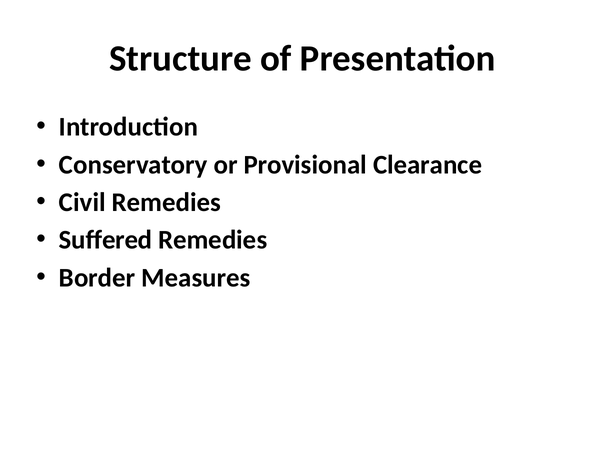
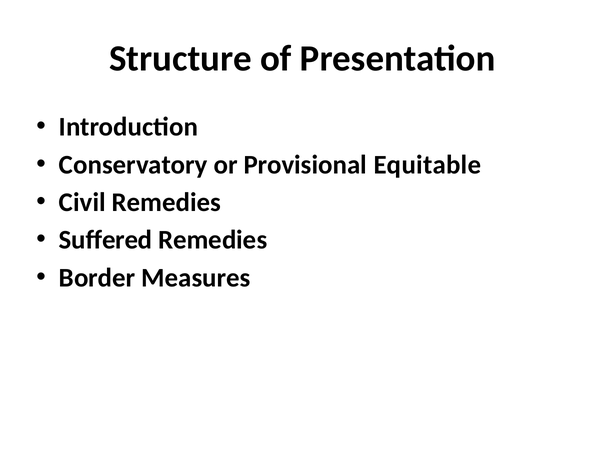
Clearance: Clearance -> Equitable
